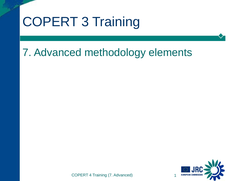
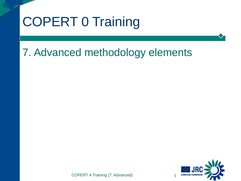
3: 3 -> 0
